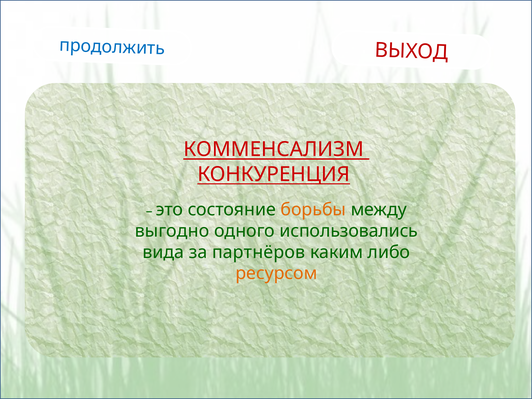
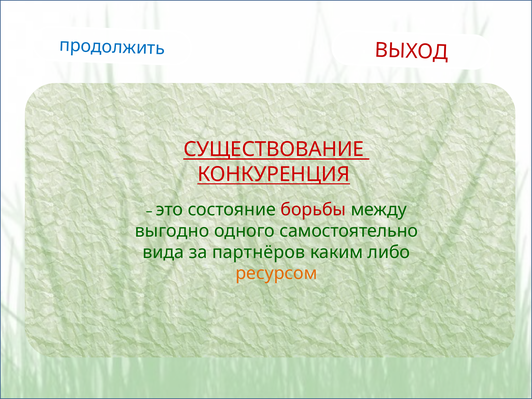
КОММЕНСАЛИЗМ: КОММЕНСАЛИЗМ -> СУЩЕСТВОВАНИЕ
борьбы colour: orange -> red
использовались: использовались -> самостоятельно
